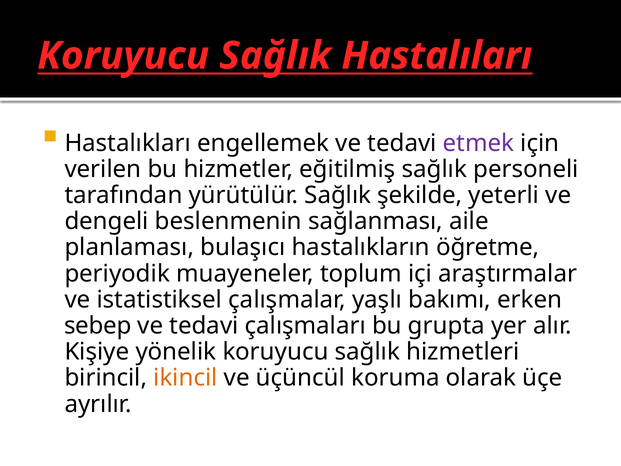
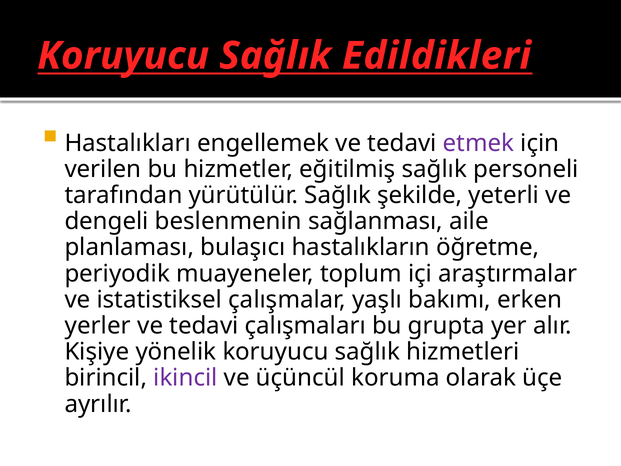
Hastalıları: Hastalıları -> Edildikleri
sebep: sebep -> yerler
ikincil colour: orange -> purple
